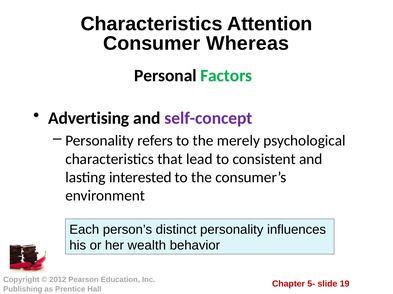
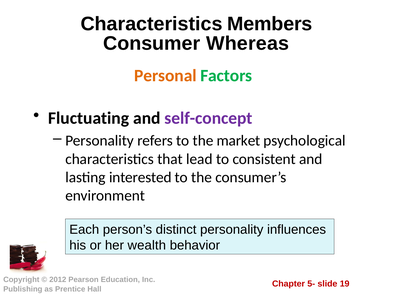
Attention: Attention -> Members
Personal colour: black -> orange
Advertising: Advertising -> Fluctuating
merely: merely -> market
